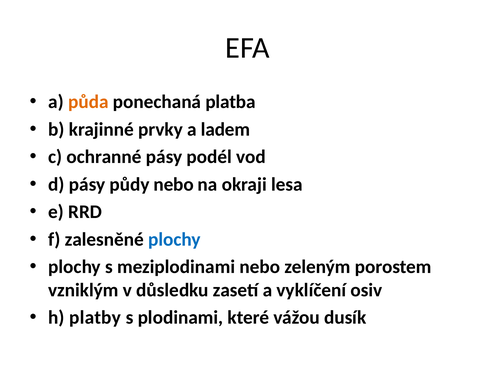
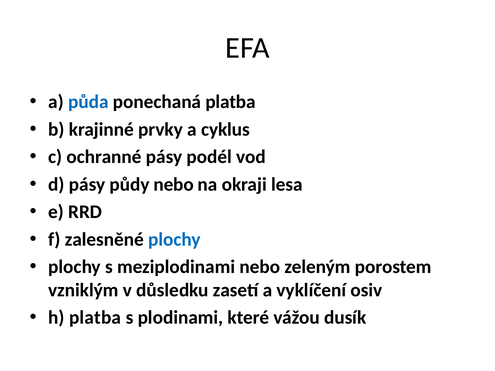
půda colour: orange -> blue
ladem: ladem -> cyklus
h platby: platby -> platba
